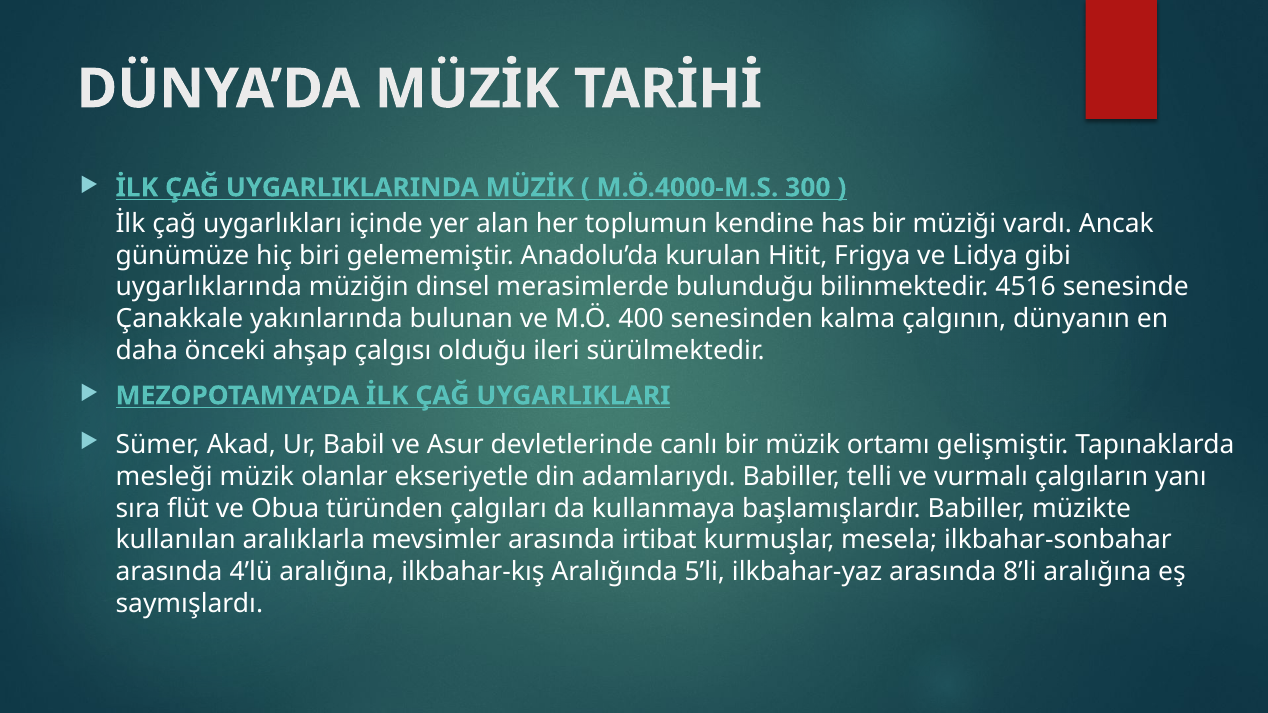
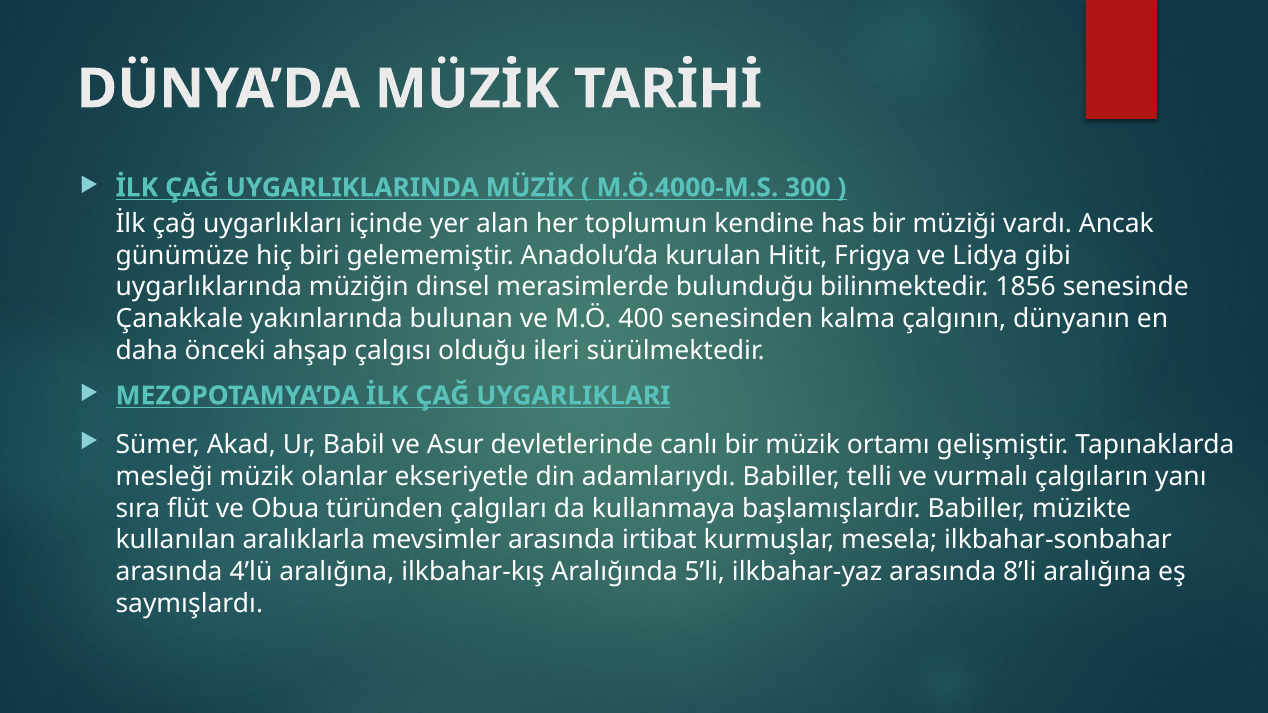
4516: 4516 -> 1856
